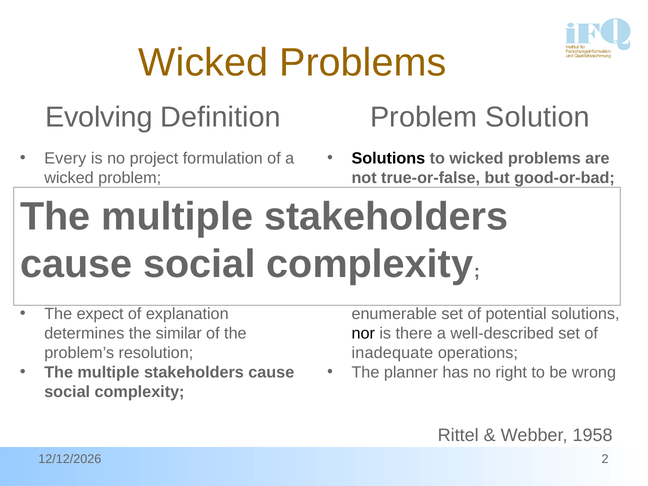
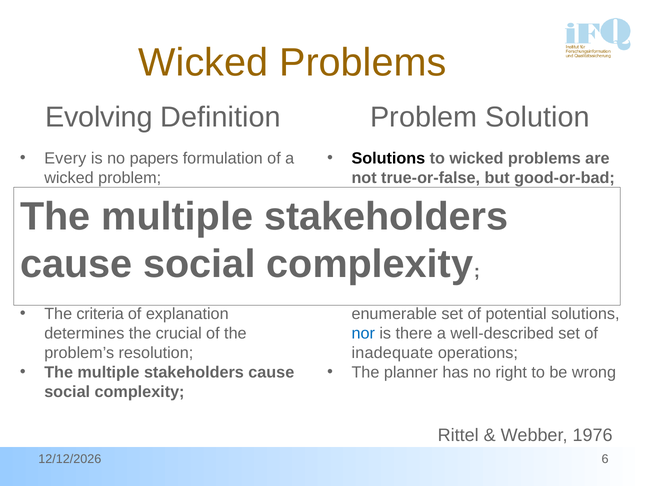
project: project -> papers
expect: expect -> criteria
similar: similar -> crucial
nor colour: black -> blue
1958: 1958 -> 1976
2: 2 -> 6
